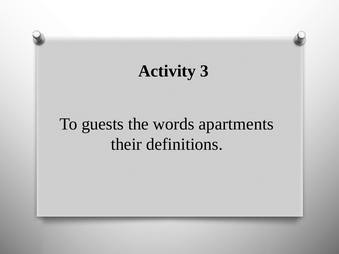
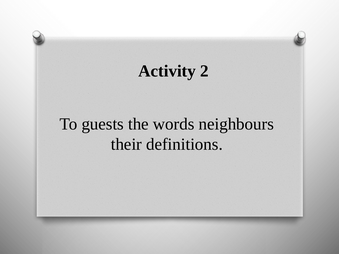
3: 3 -> 2
apartments: apartments -> neighbours
